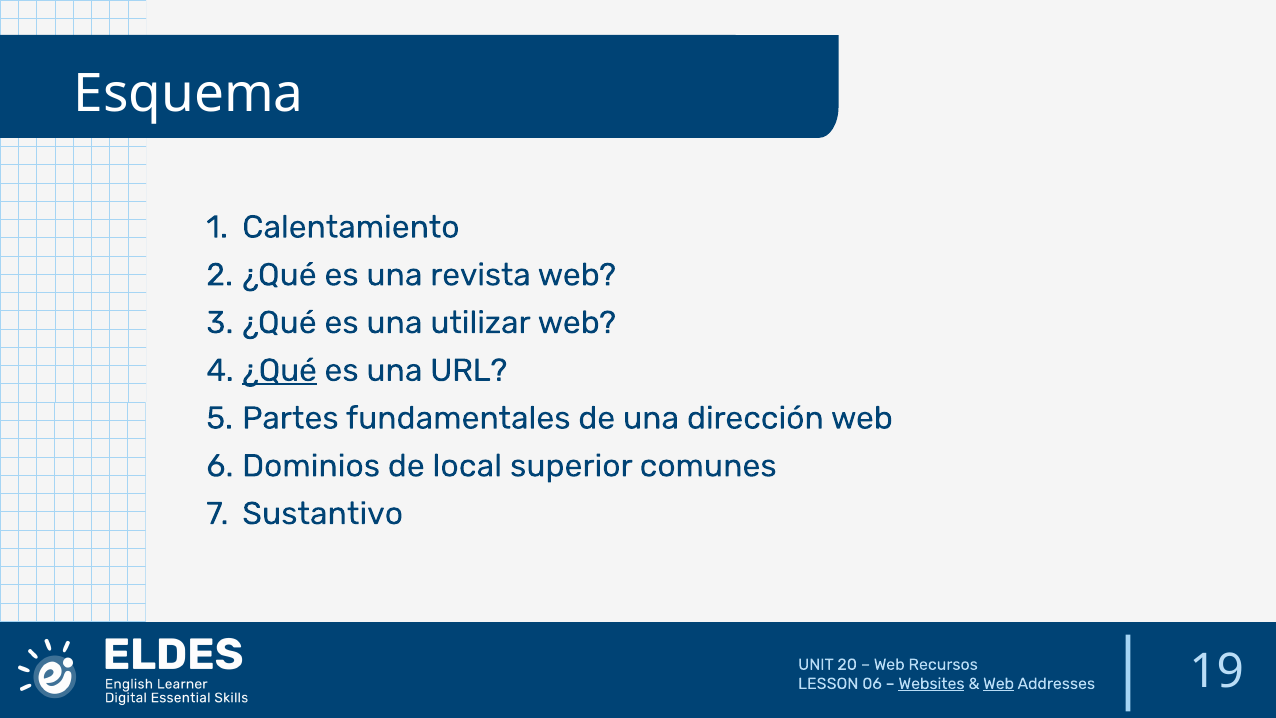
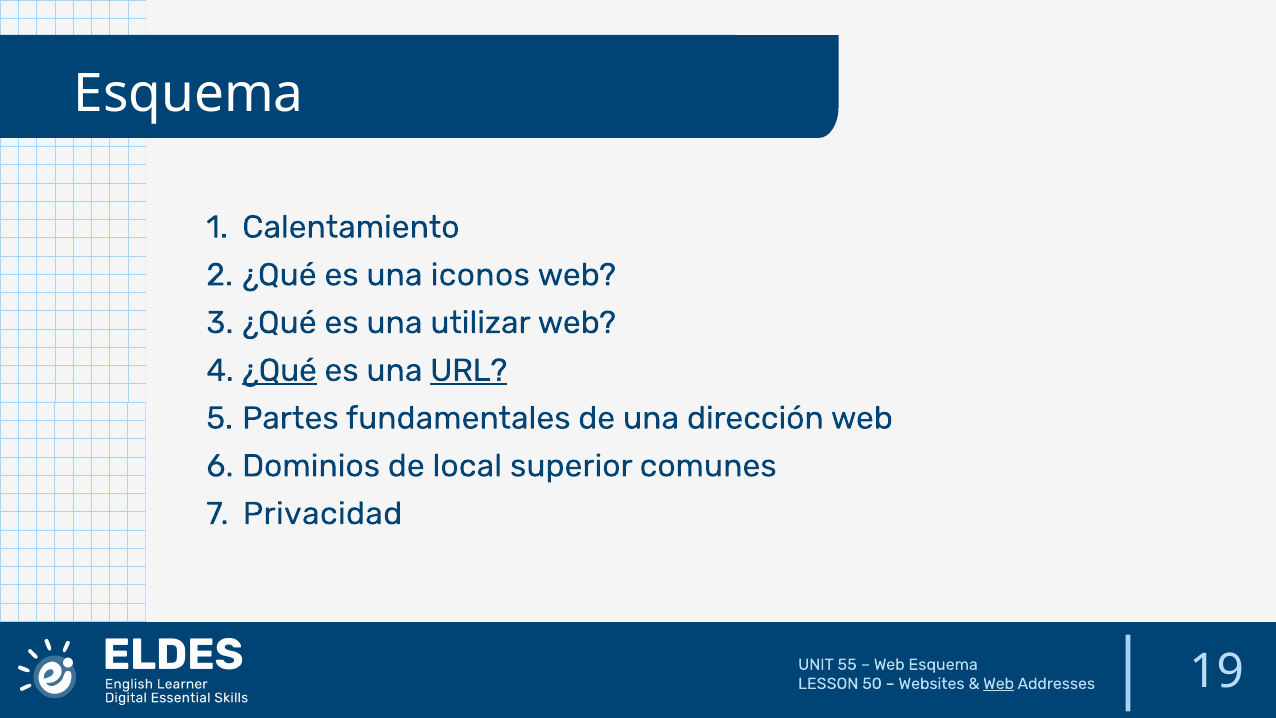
revista: revista -> iconos
URL underline: none -> present
Sustantivo: Sustantivo -> Privacidad
20: 20 -> 55
Web Recursos: Recursos -> Esquema
06: 06 -> 50
Websites underline: present -> none
